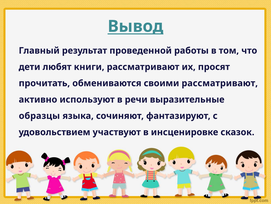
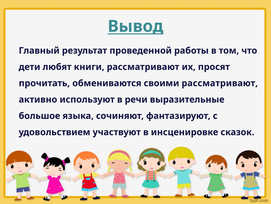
образцы: образцы -> большое
